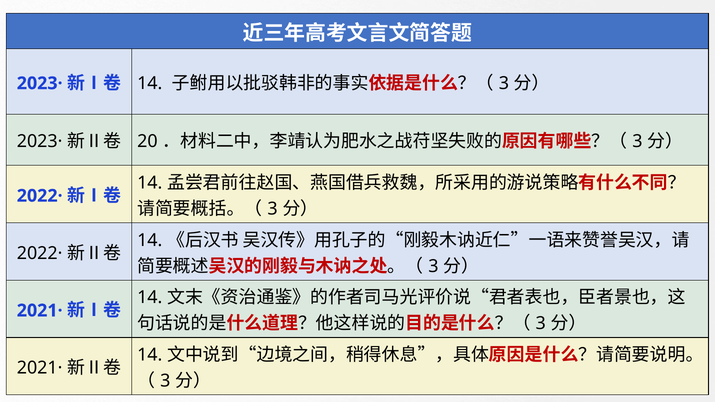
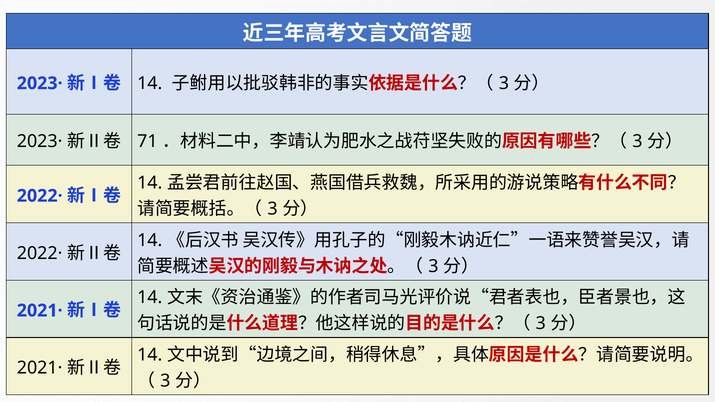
20: 20 -> 71
